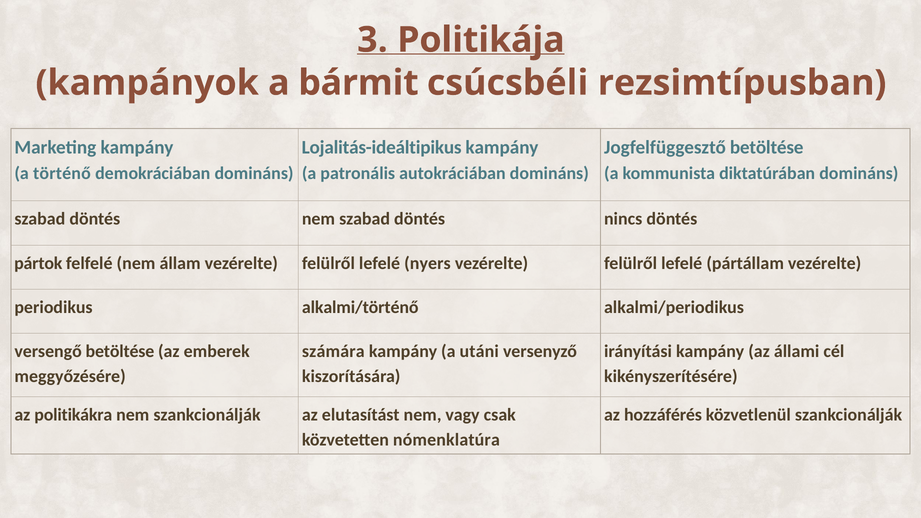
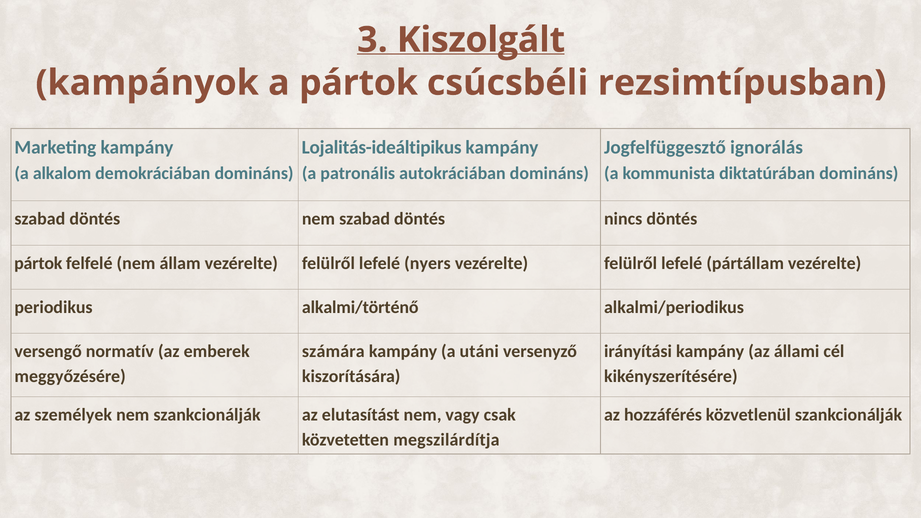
Politikája: Politikája -> Kiszolgált
a bármit: bármit -> pártok
Jogfelfüggesztő betöltése: betöltése -> ignorálás
történő: történő -> alkalom
versengő betöltése: betöltése -> normatív
politikákra: politikákra -> személyek
nómenklatúra: nómenklatúra -> megszilárdítja
